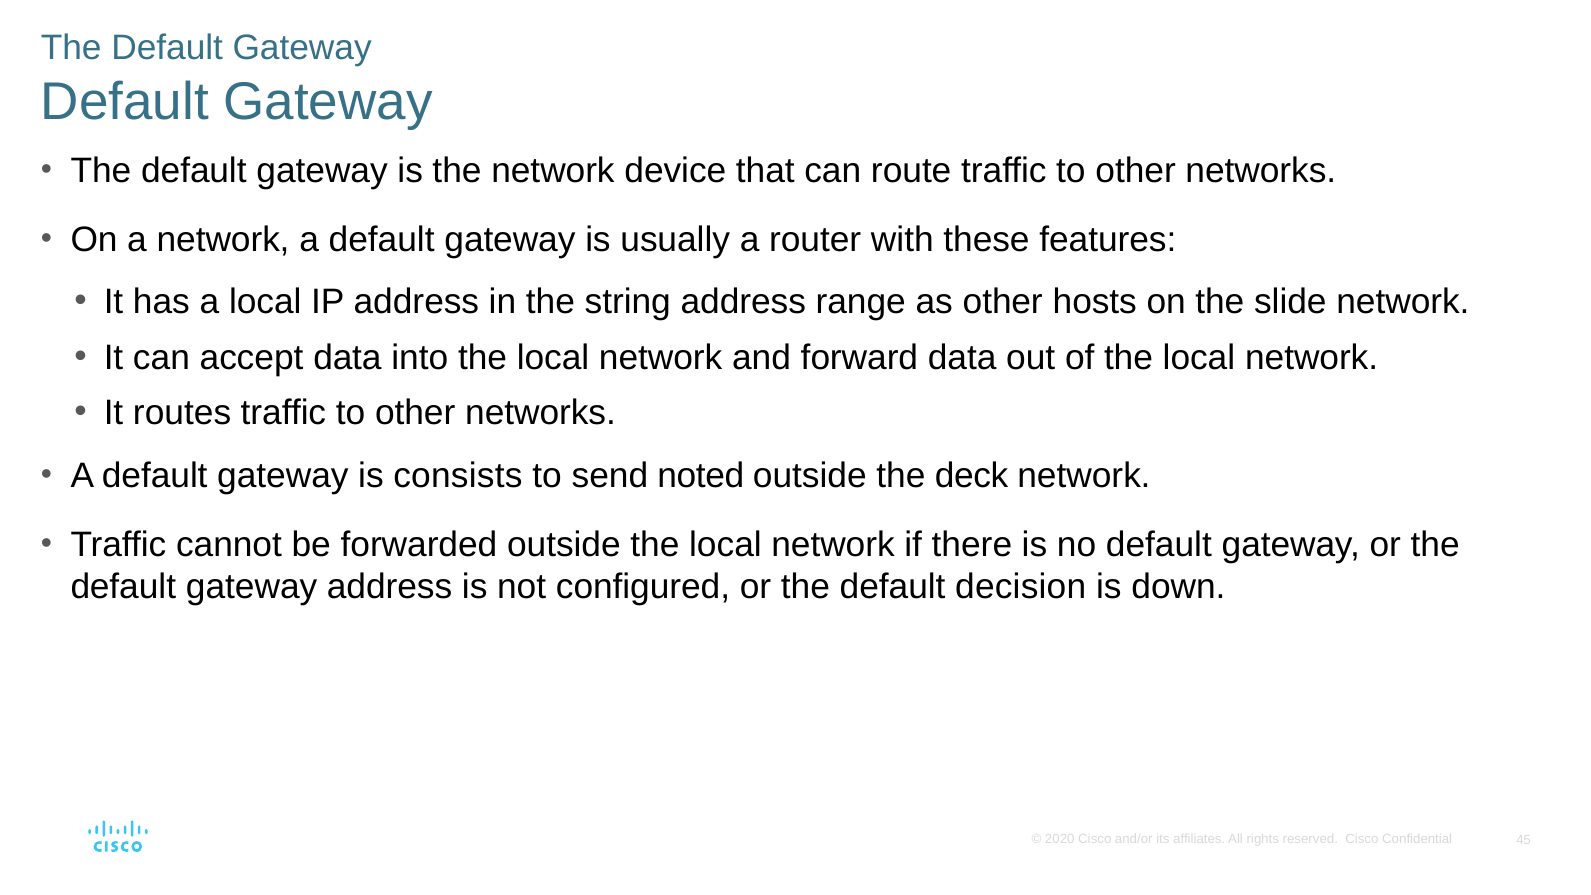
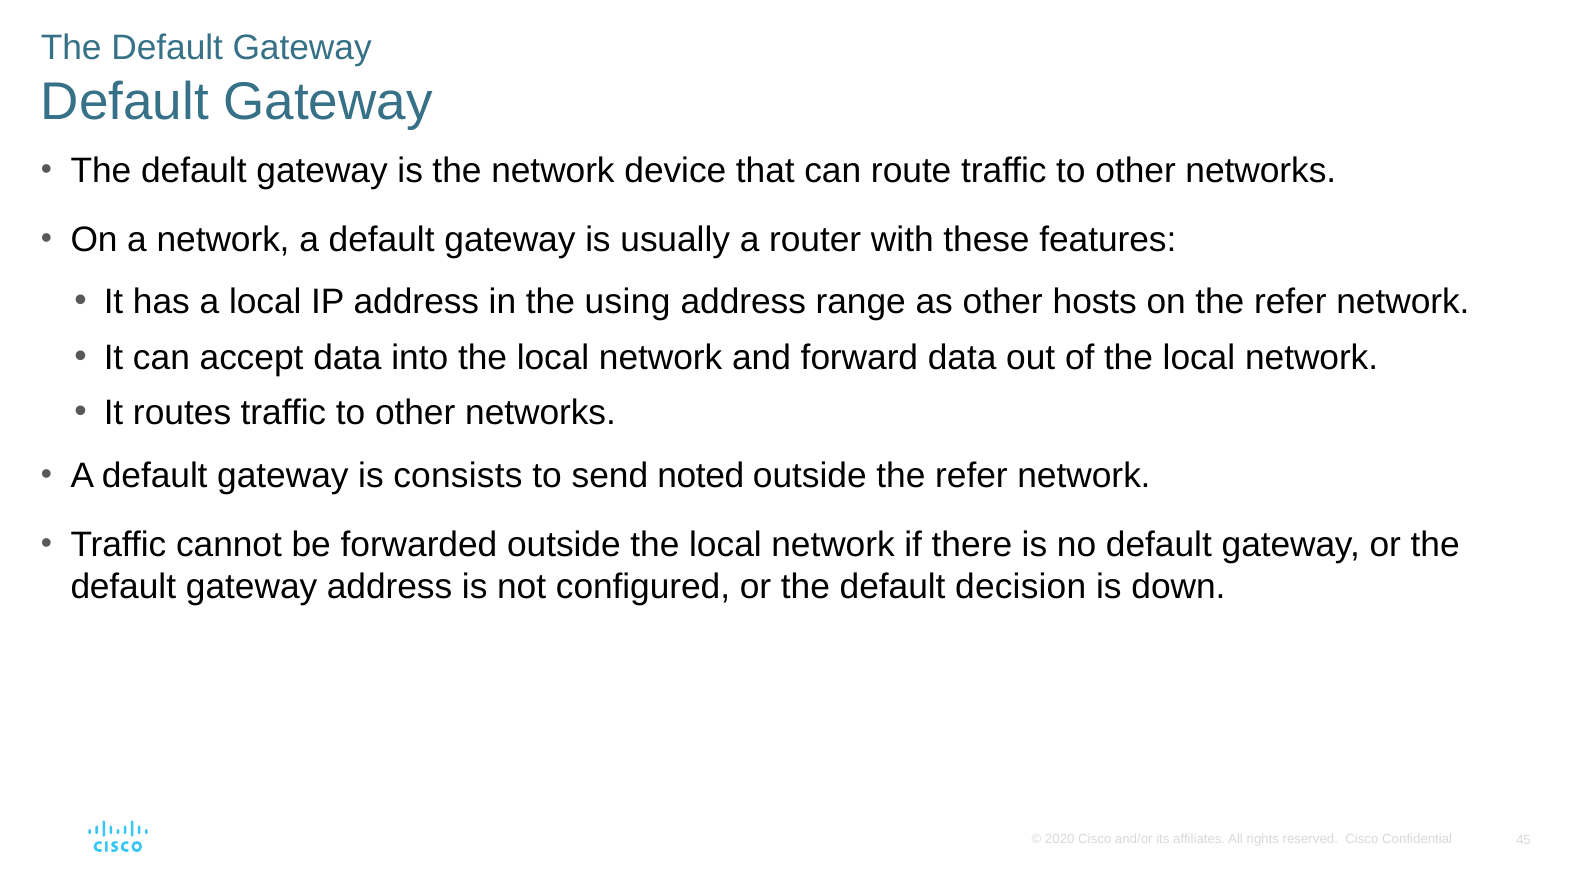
string: string -> using
on the slide: slide -> refer
outside the deck: deck -> refer
